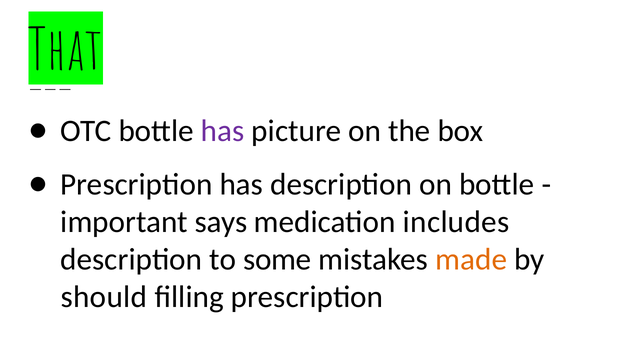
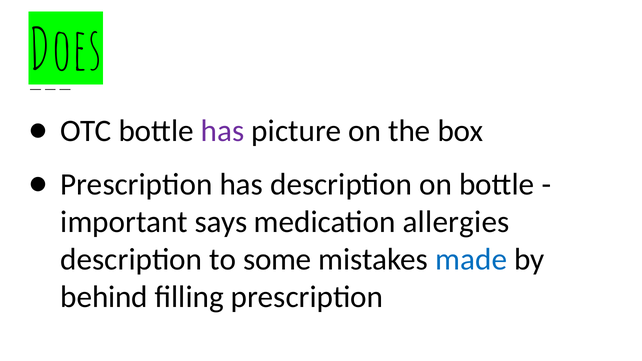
That: That -> Does
includes: includes -> allergies
made colour: orange -> blue
should: should -> behind
